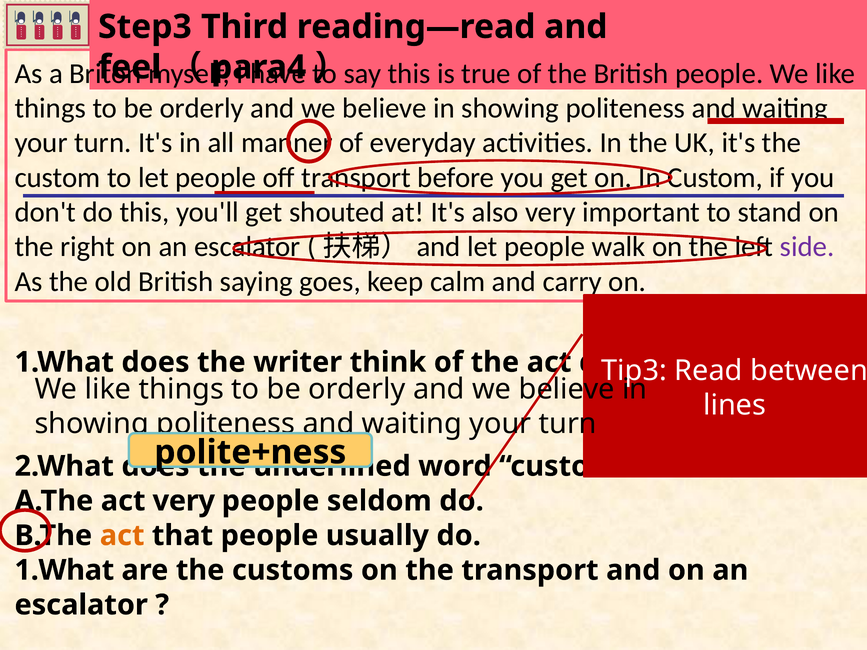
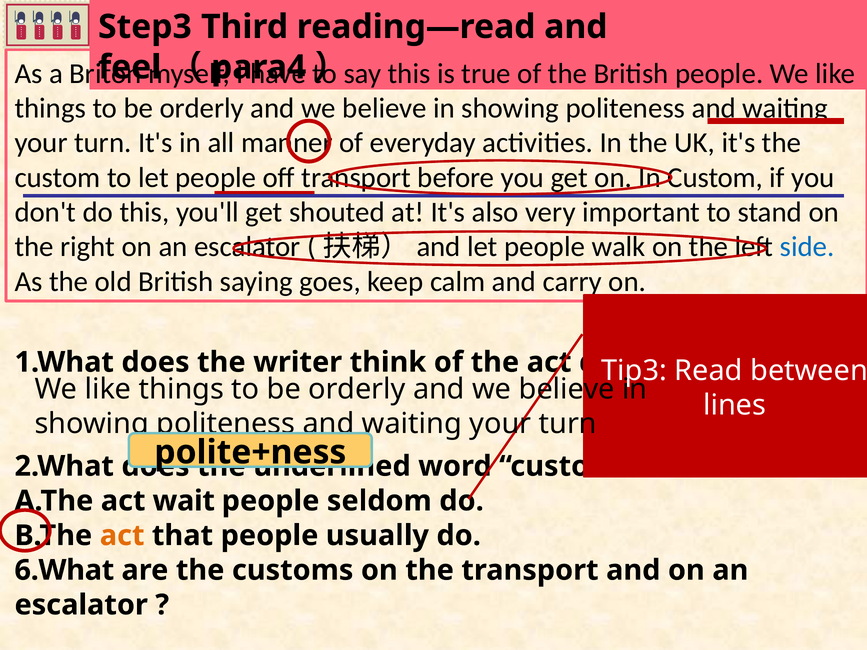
side colour: purple -> blue
act very: very -> wait
1.What at (64, 570): 1.What -> 6.What
